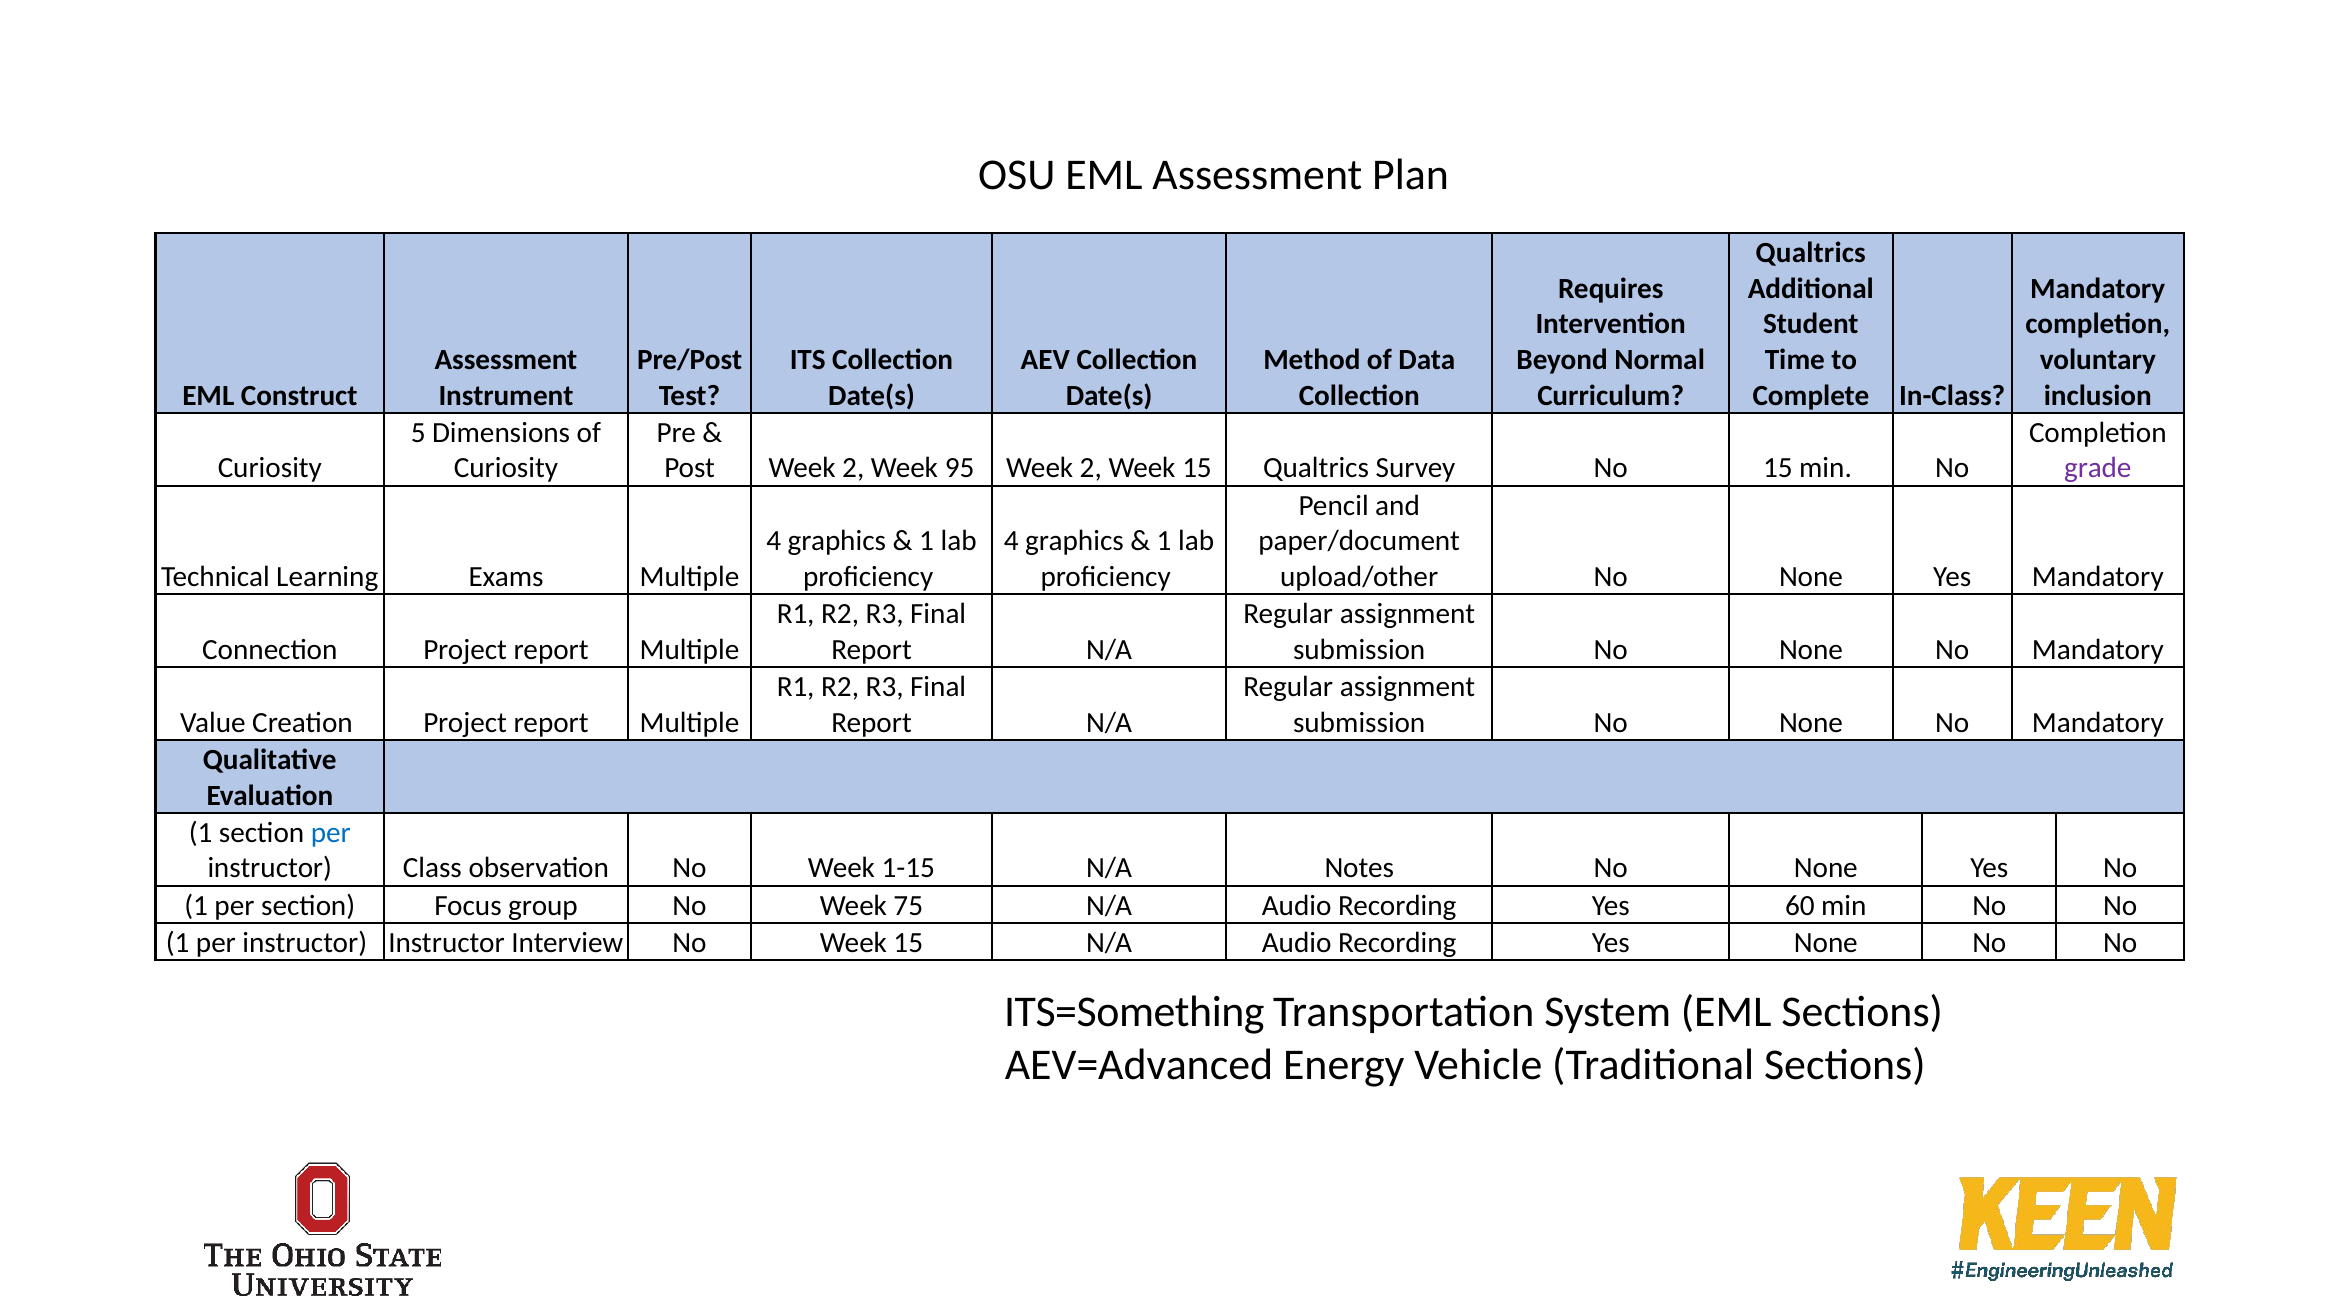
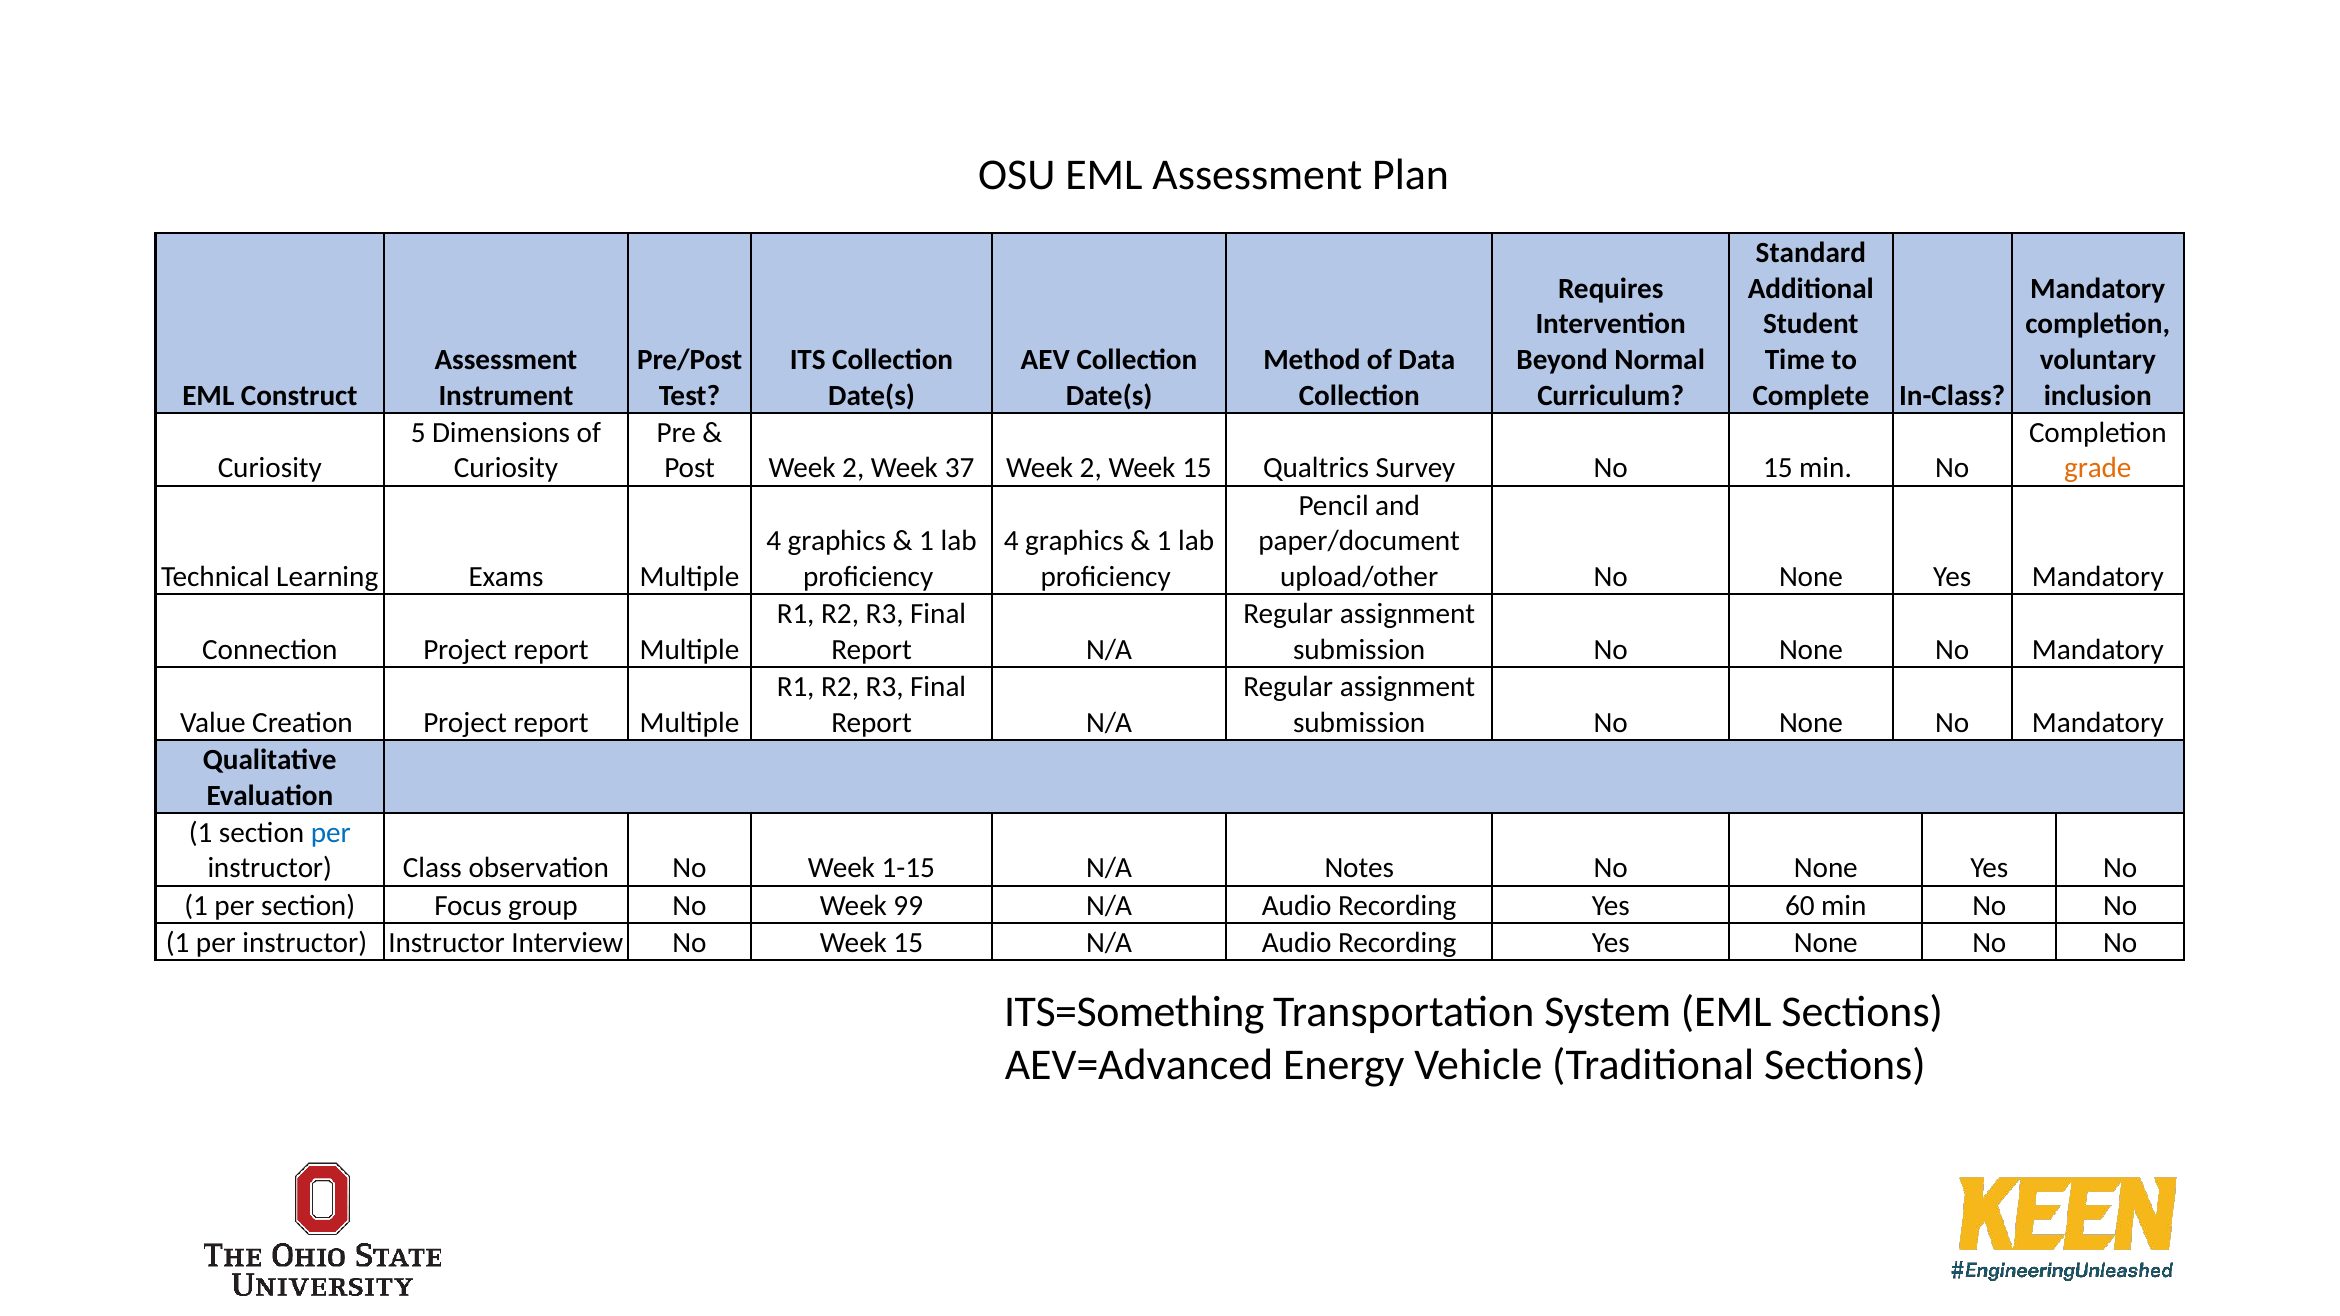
Qualtrics at (1811, 253): Qualtrics -> Standard
95: 95 -> 37
grade colour: purple -> orange
75: 75 -> 99
